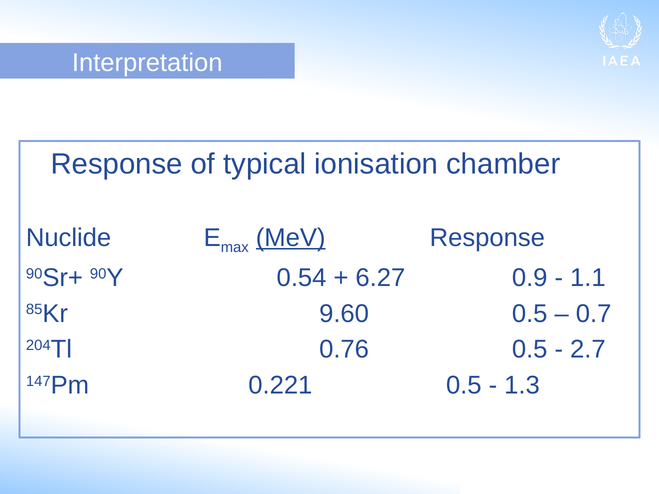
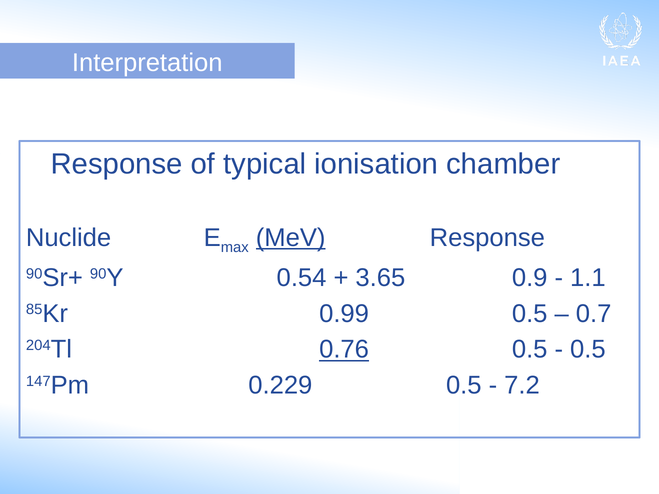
6.27: 6.27 -> 3.65
9.60: 9.60 -> 0.99
0.76 underline: none -> present
2.7 at (588, 350): 2.7 -> 0.5
0.221: 0.221 -> 0.229
1.3: 1.3 -> 7.2
